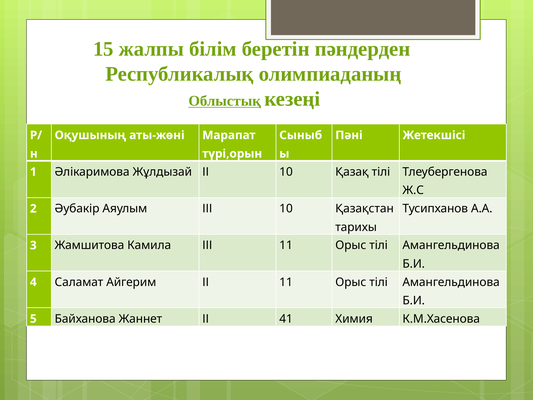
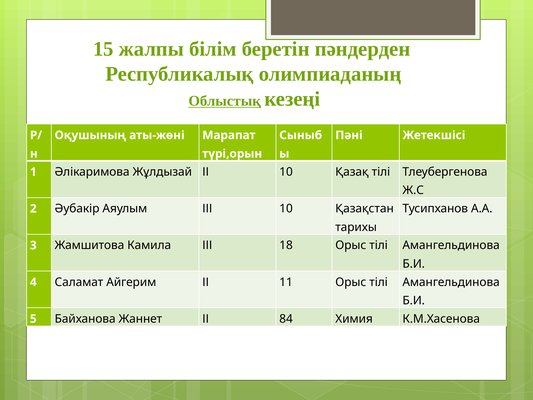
ІІІ 11: 11 -> 18
41: 41 -> 84
